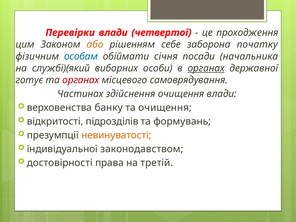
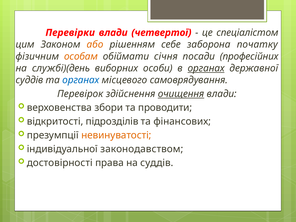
проходження: проходження -> спеціалістом
особам colour: blue -> orange
начальника: начальника -> професійних
службі)(який: службі)(який -> службі)(день
готує at (30, 80): готує -> суддів
органах at (81, 80) colour: red -> blue
Частинах: Частинах -> Перевірок
очищення at (181, 94) underline: none -> present
банку: банку -> збори
та очищення: очищення -> проводити
формувань: формувань -> фінансових
на третій: третій -> суддів
